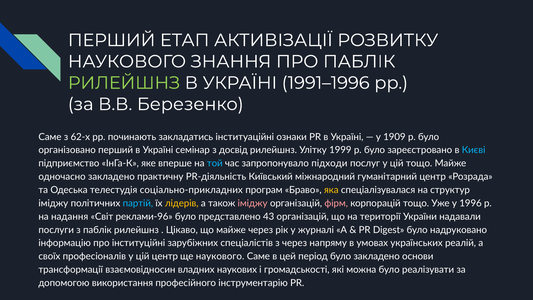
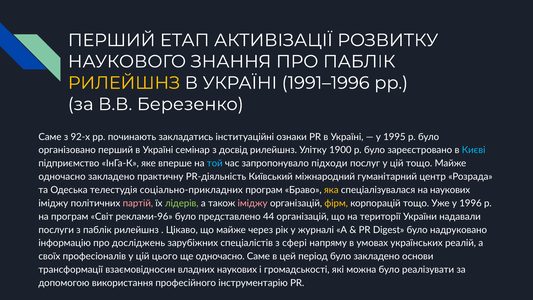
РИЛЕЙШНЗ at (124, 83) colour: light green -> yellow
62-х: 62-х -> 92-х
1909: 1909 -> 1995
1999: 1999 -> 1900
на структур: структур -> наукових
партій colour: light blue -> pink
лідерів colour: yellow -> light green
фірм colour: pink -> yellow
на надання: надання -> програм
43: 43 -> 44
інституційні: інституційні -> досліджень
з через: через -> сфері
цій центр: центр -> цього
ще наукового: наукового -> одночасно
